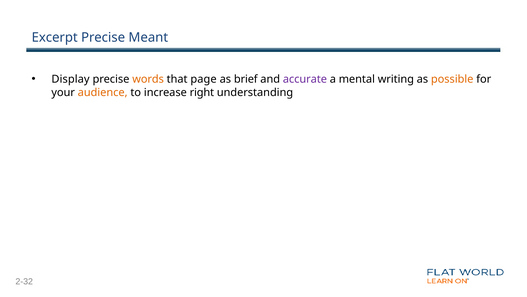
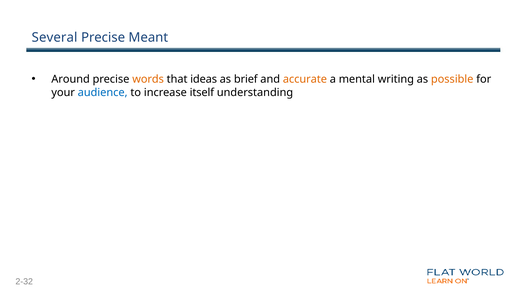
Excerpt: Excerpt -> Several
Display: Display -> Around
page: page -> ideas
accurate colour: purple -> orange
audience colour: orange -> blue
right: right -> itself
